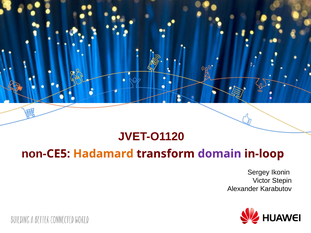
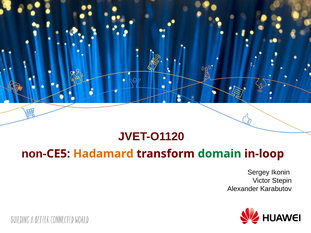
domain colour: purple -> green
